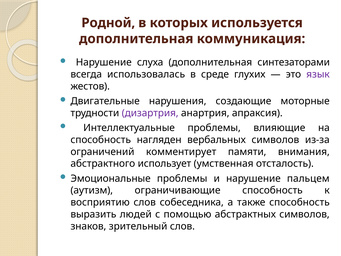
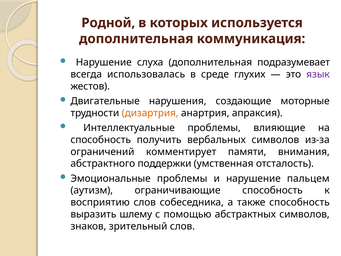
синтезаторами: синтезаторами -> подразумевает
дизартрия colour: purple -> orange
наглядeн: наглядeн -> получить
использует: использует -> поддержки
людей: людей -> шлему
